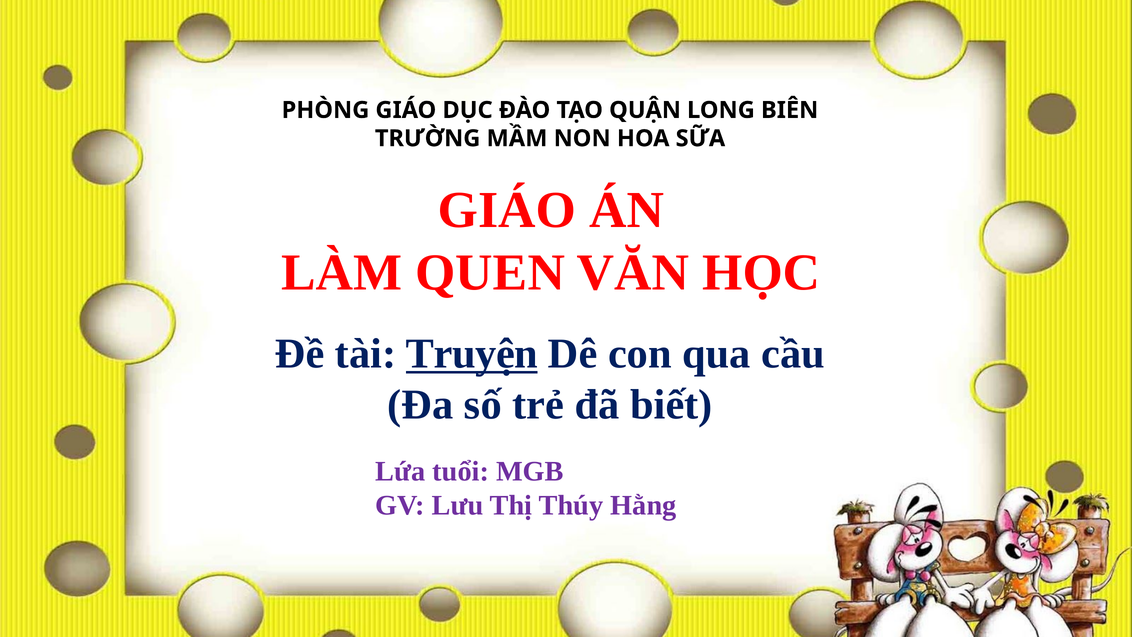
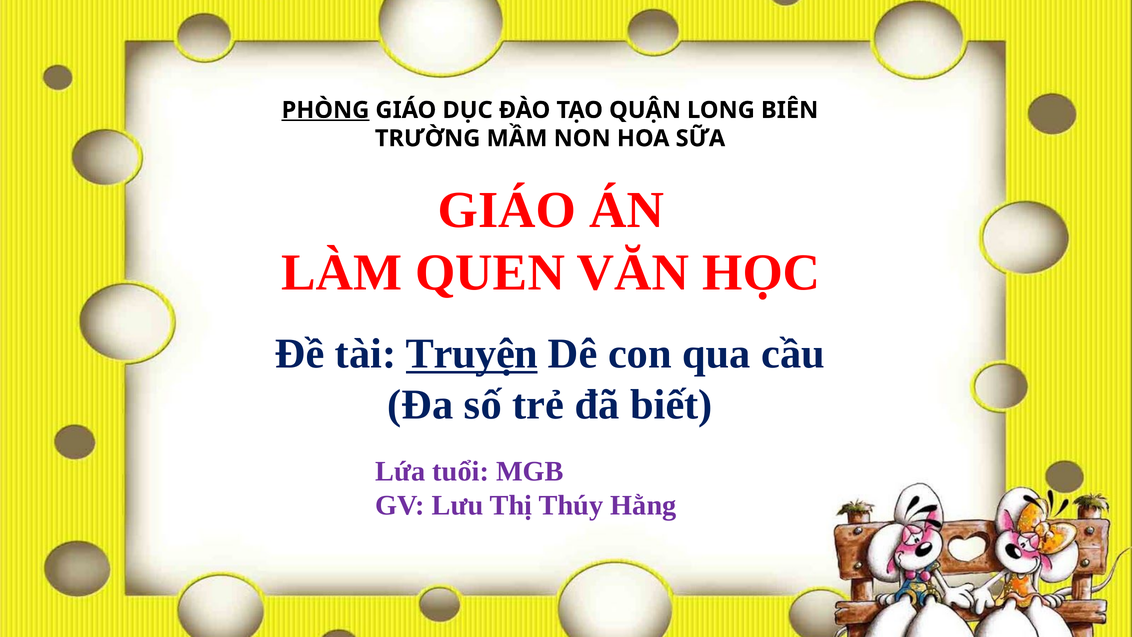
PHÒNG underline: none -> present
